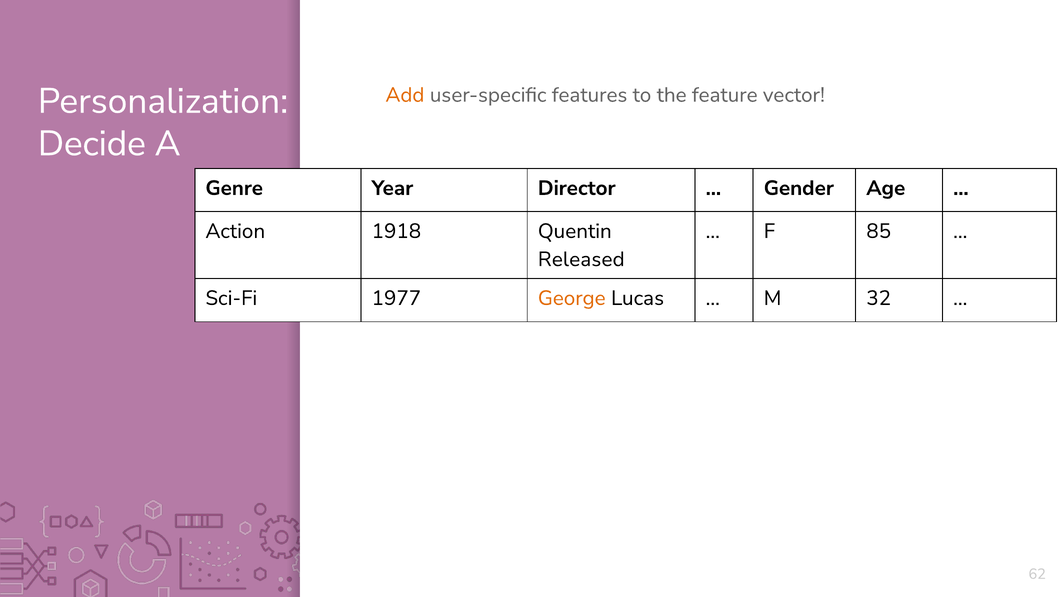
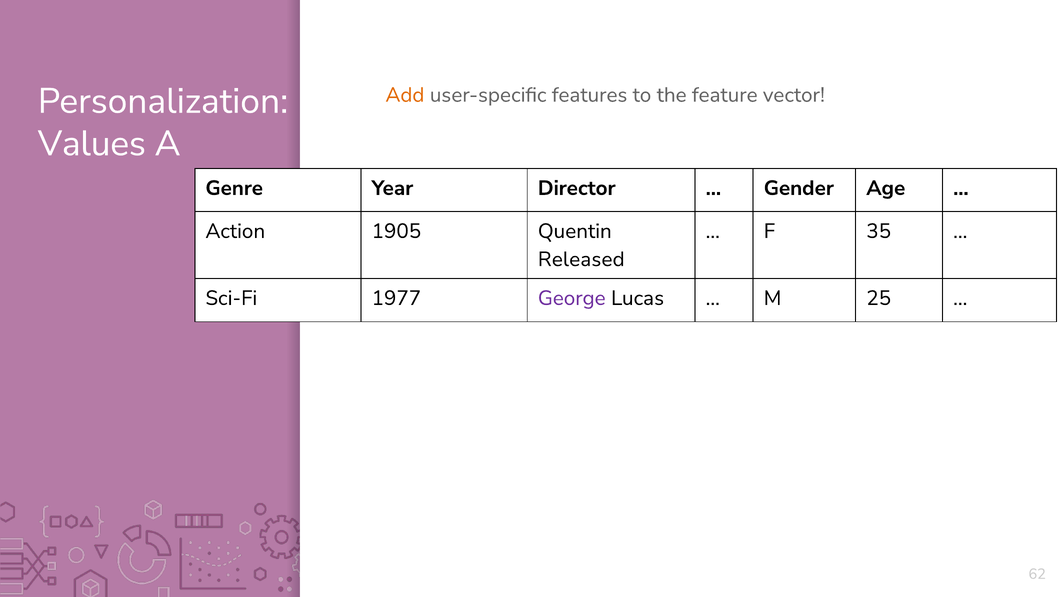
Decide: Decide -> Values
1918: 1918 -> 1905
85: 85 -> 35
George colour: orange -> purple
32: 32 -> 25
